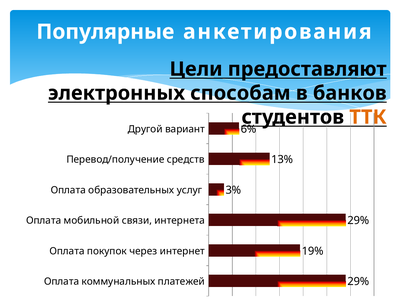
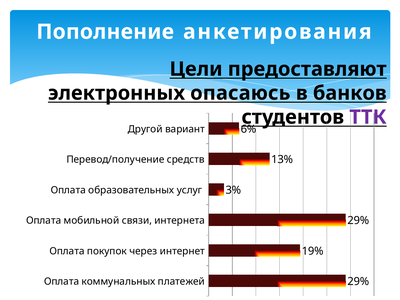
Популярные: Популярные -> Пополнение
способам: способам -> опасаюсь
ТТК colour: orange -> purple
